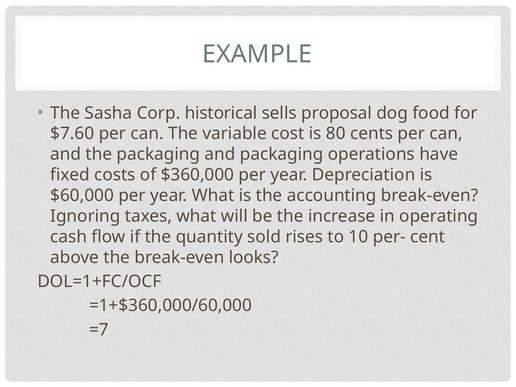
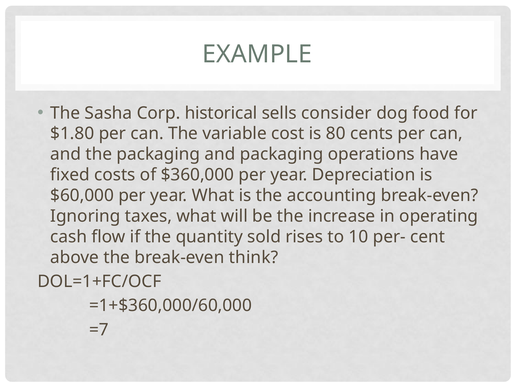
proposal: proposal -> consider
$7.60: $7.60 -> $1.80
looks: looks -> think
